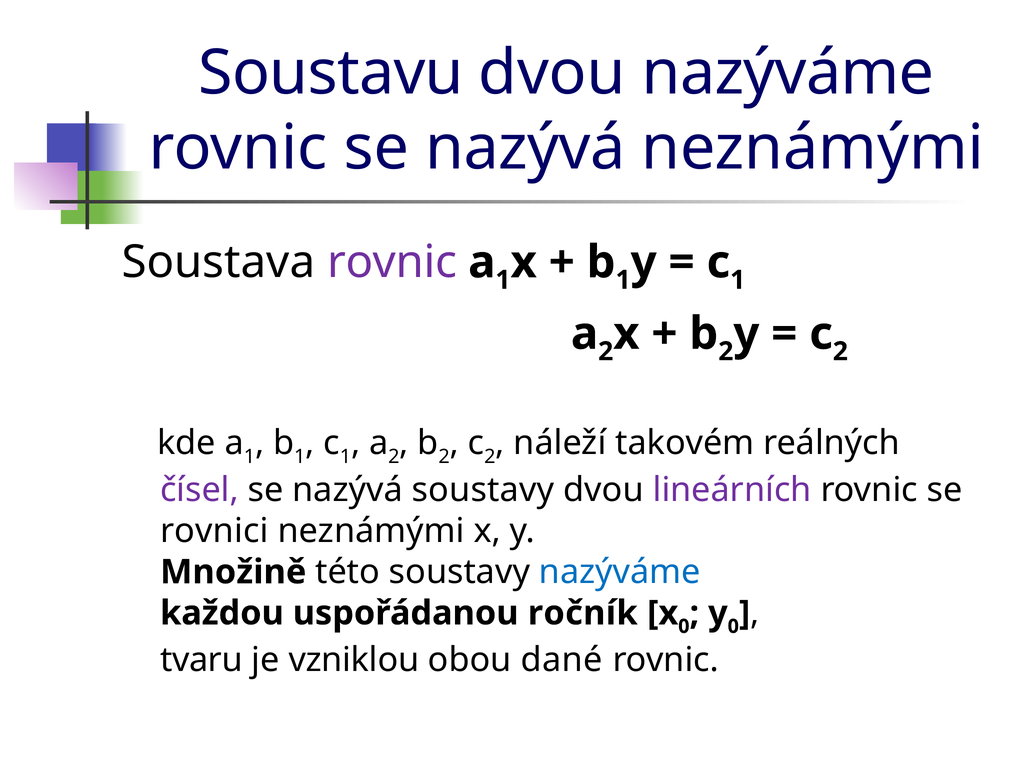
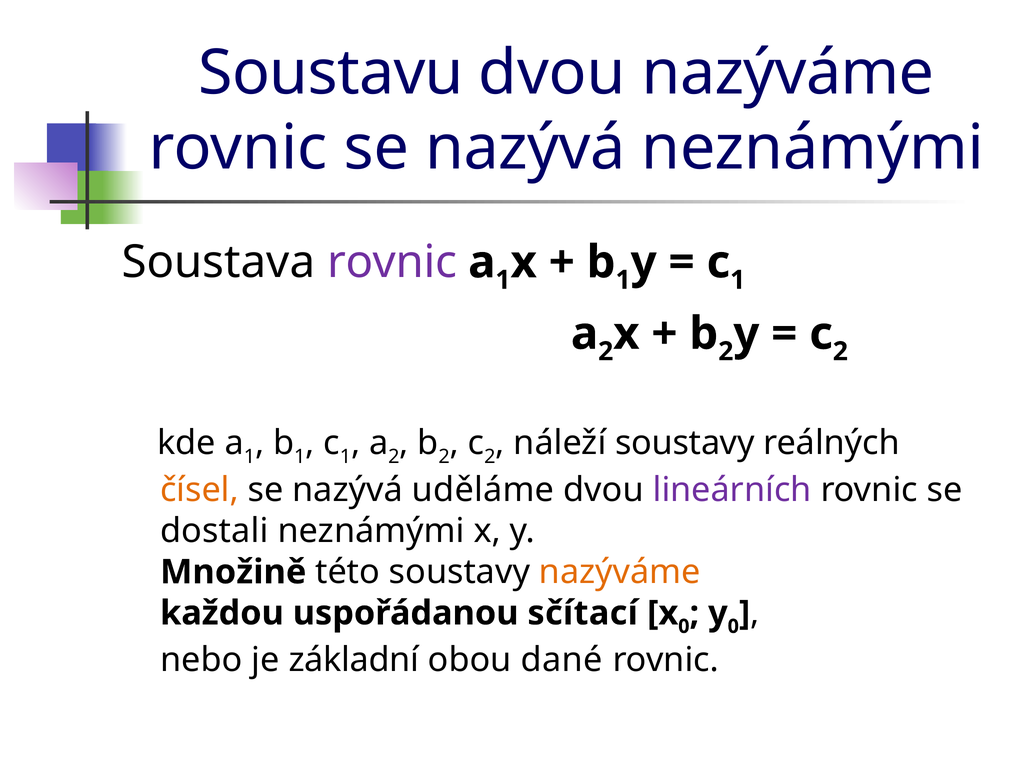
náleží takovém: takovém -> soustavy
čísel colour: purple -> orange
nazývá soustavy: soustavy -> uděláme
rovnici: rovnici -> dostali
nazýváme at (620, 572) colour: blue -> orange
ročník: ročník -> sčítací
tvaru: tvaru -> nebo
vzniklou: vzniklou -> základní
